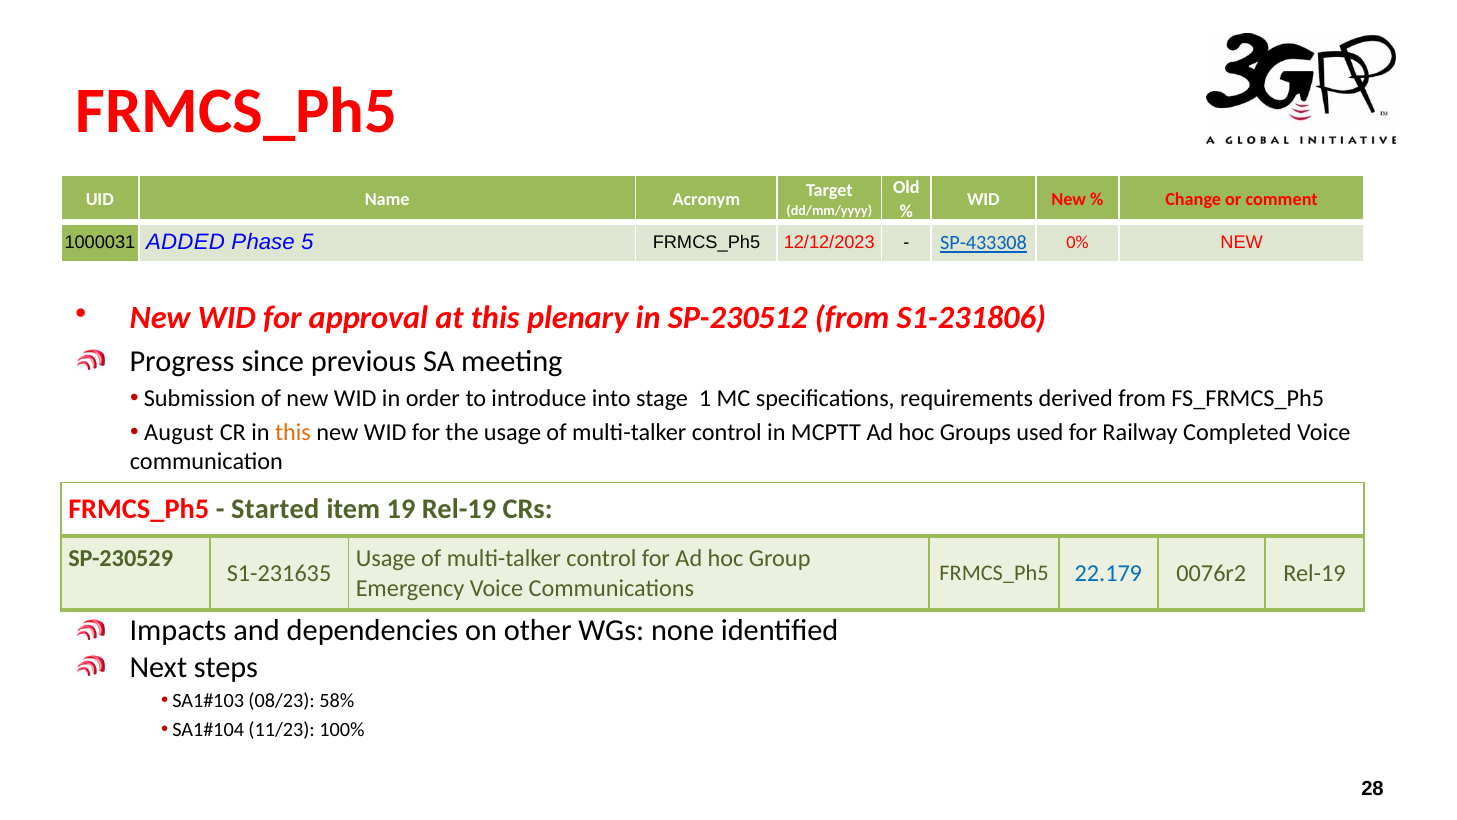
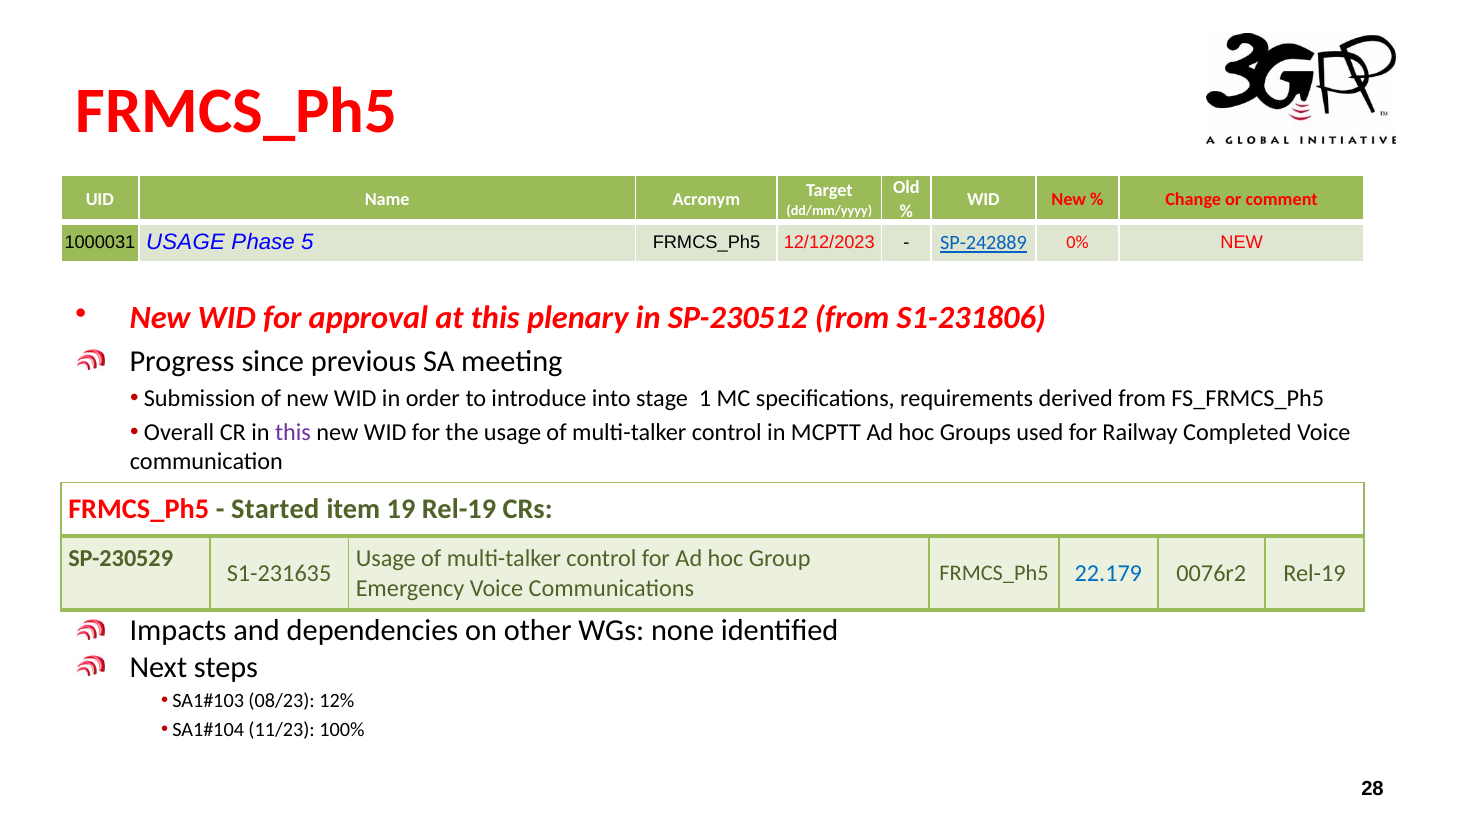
1000031 ADDED: ADDED -> USAGE
SP-433308: SP-433308 -> SP-242889
August: August -> Overall
this at (293, 432) colour: orange -> purple
58%: 58% -> 12%
